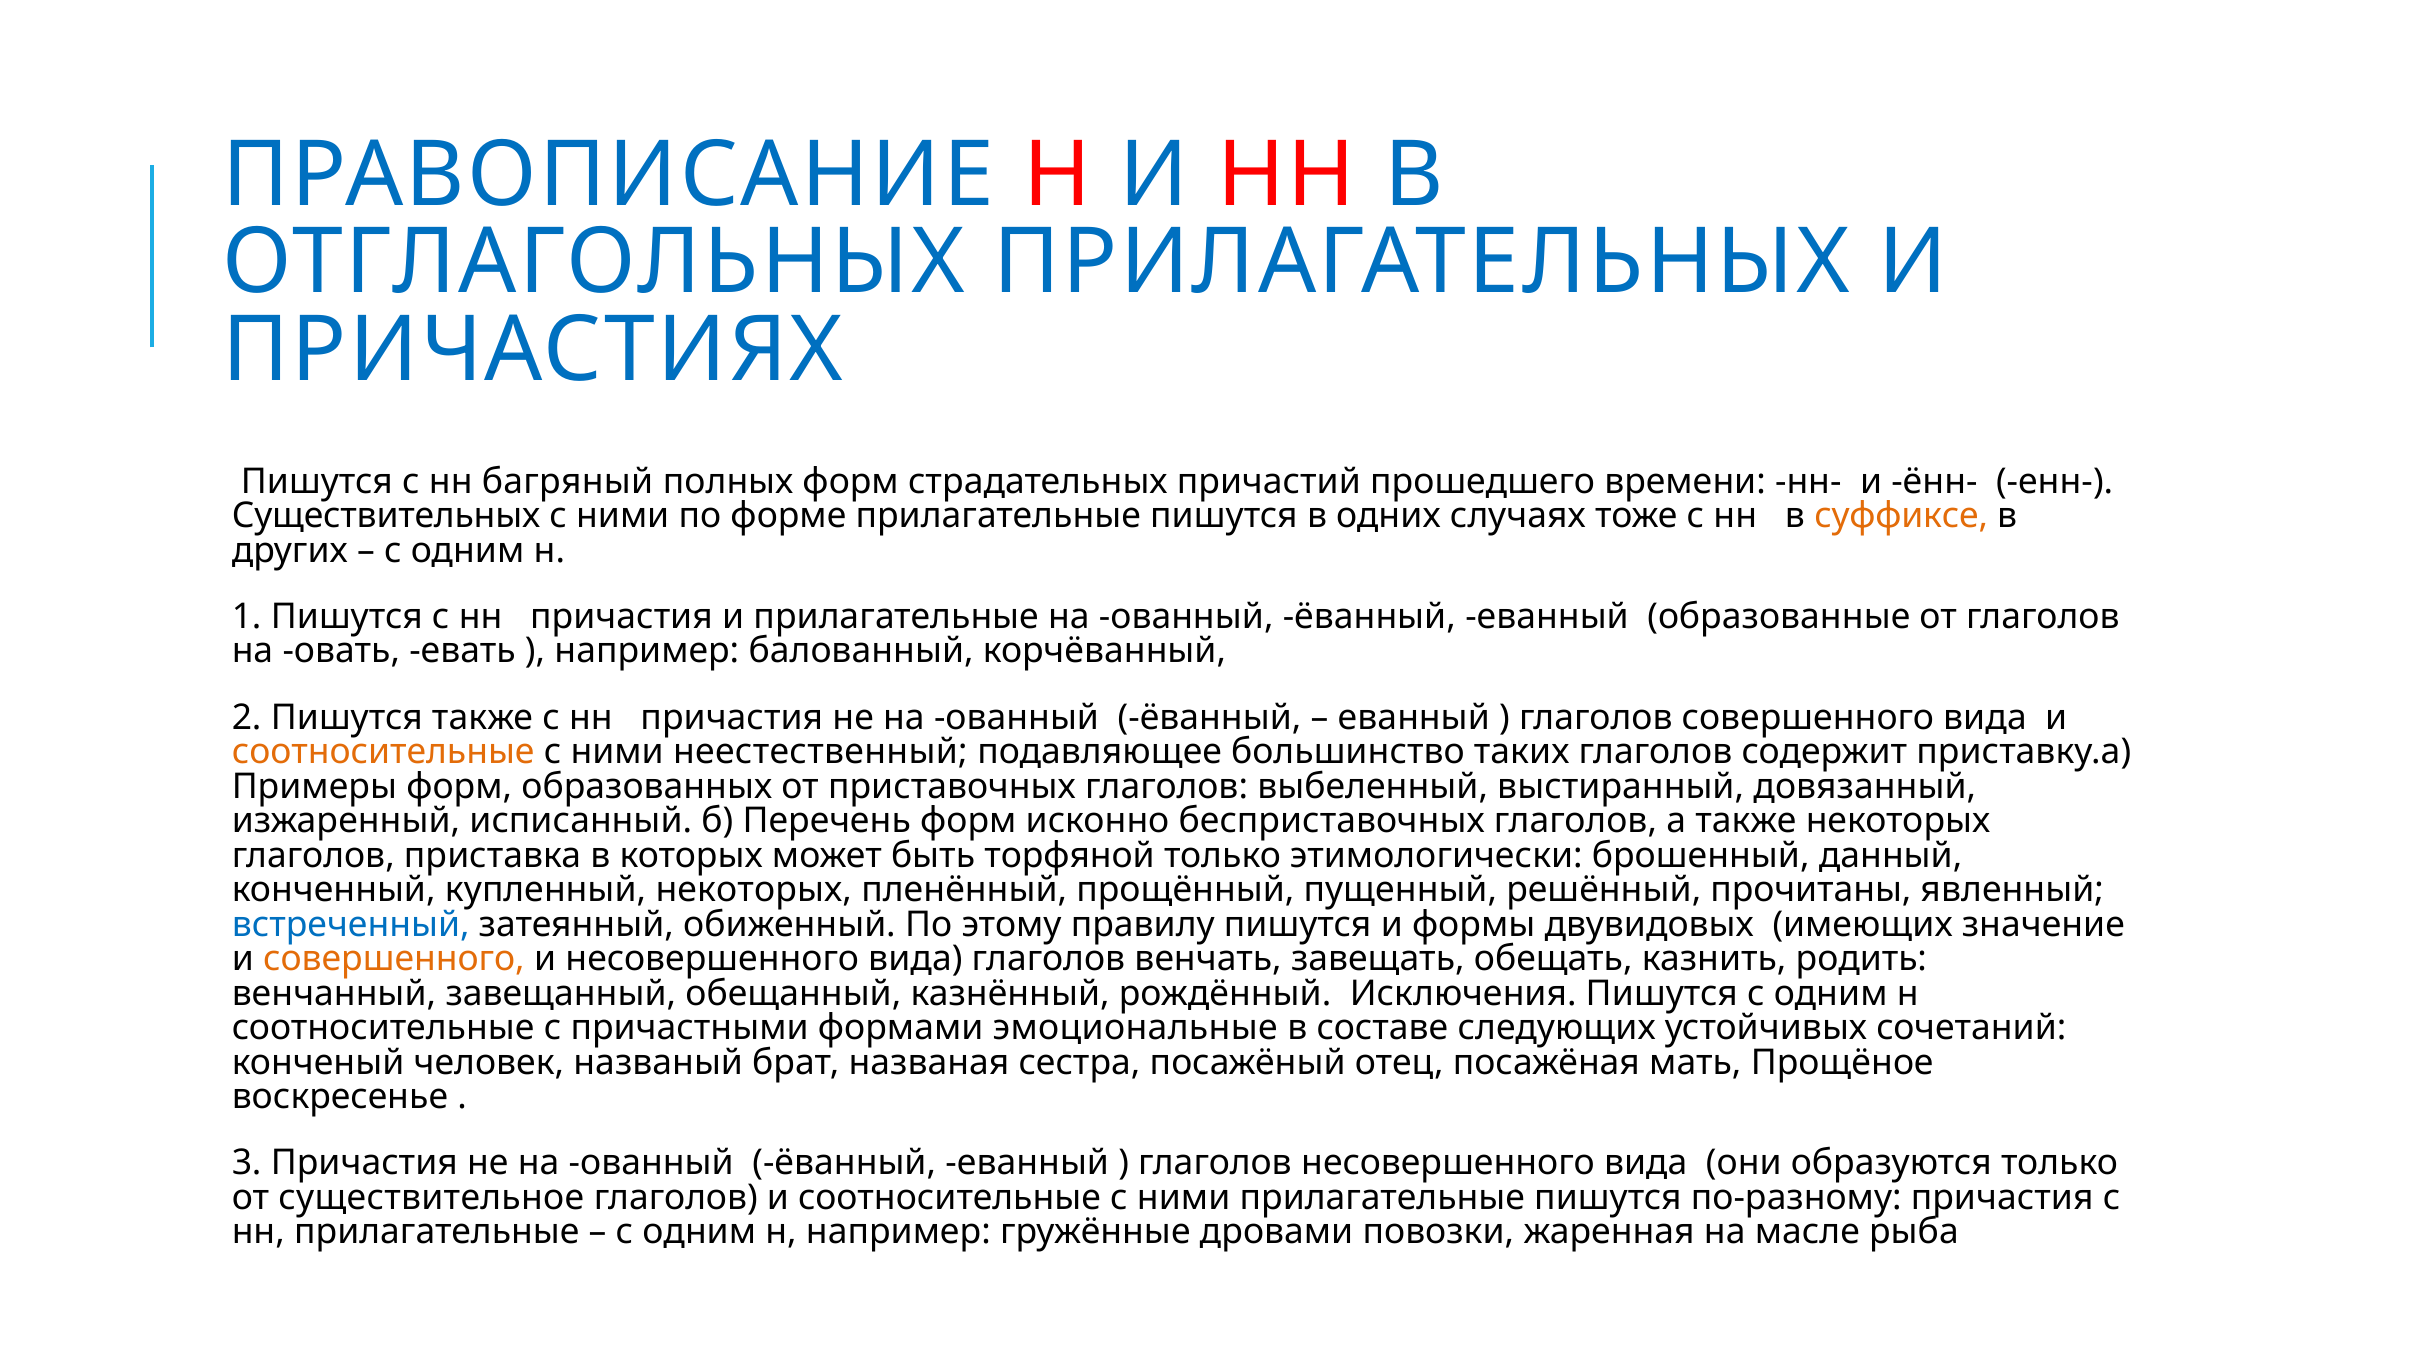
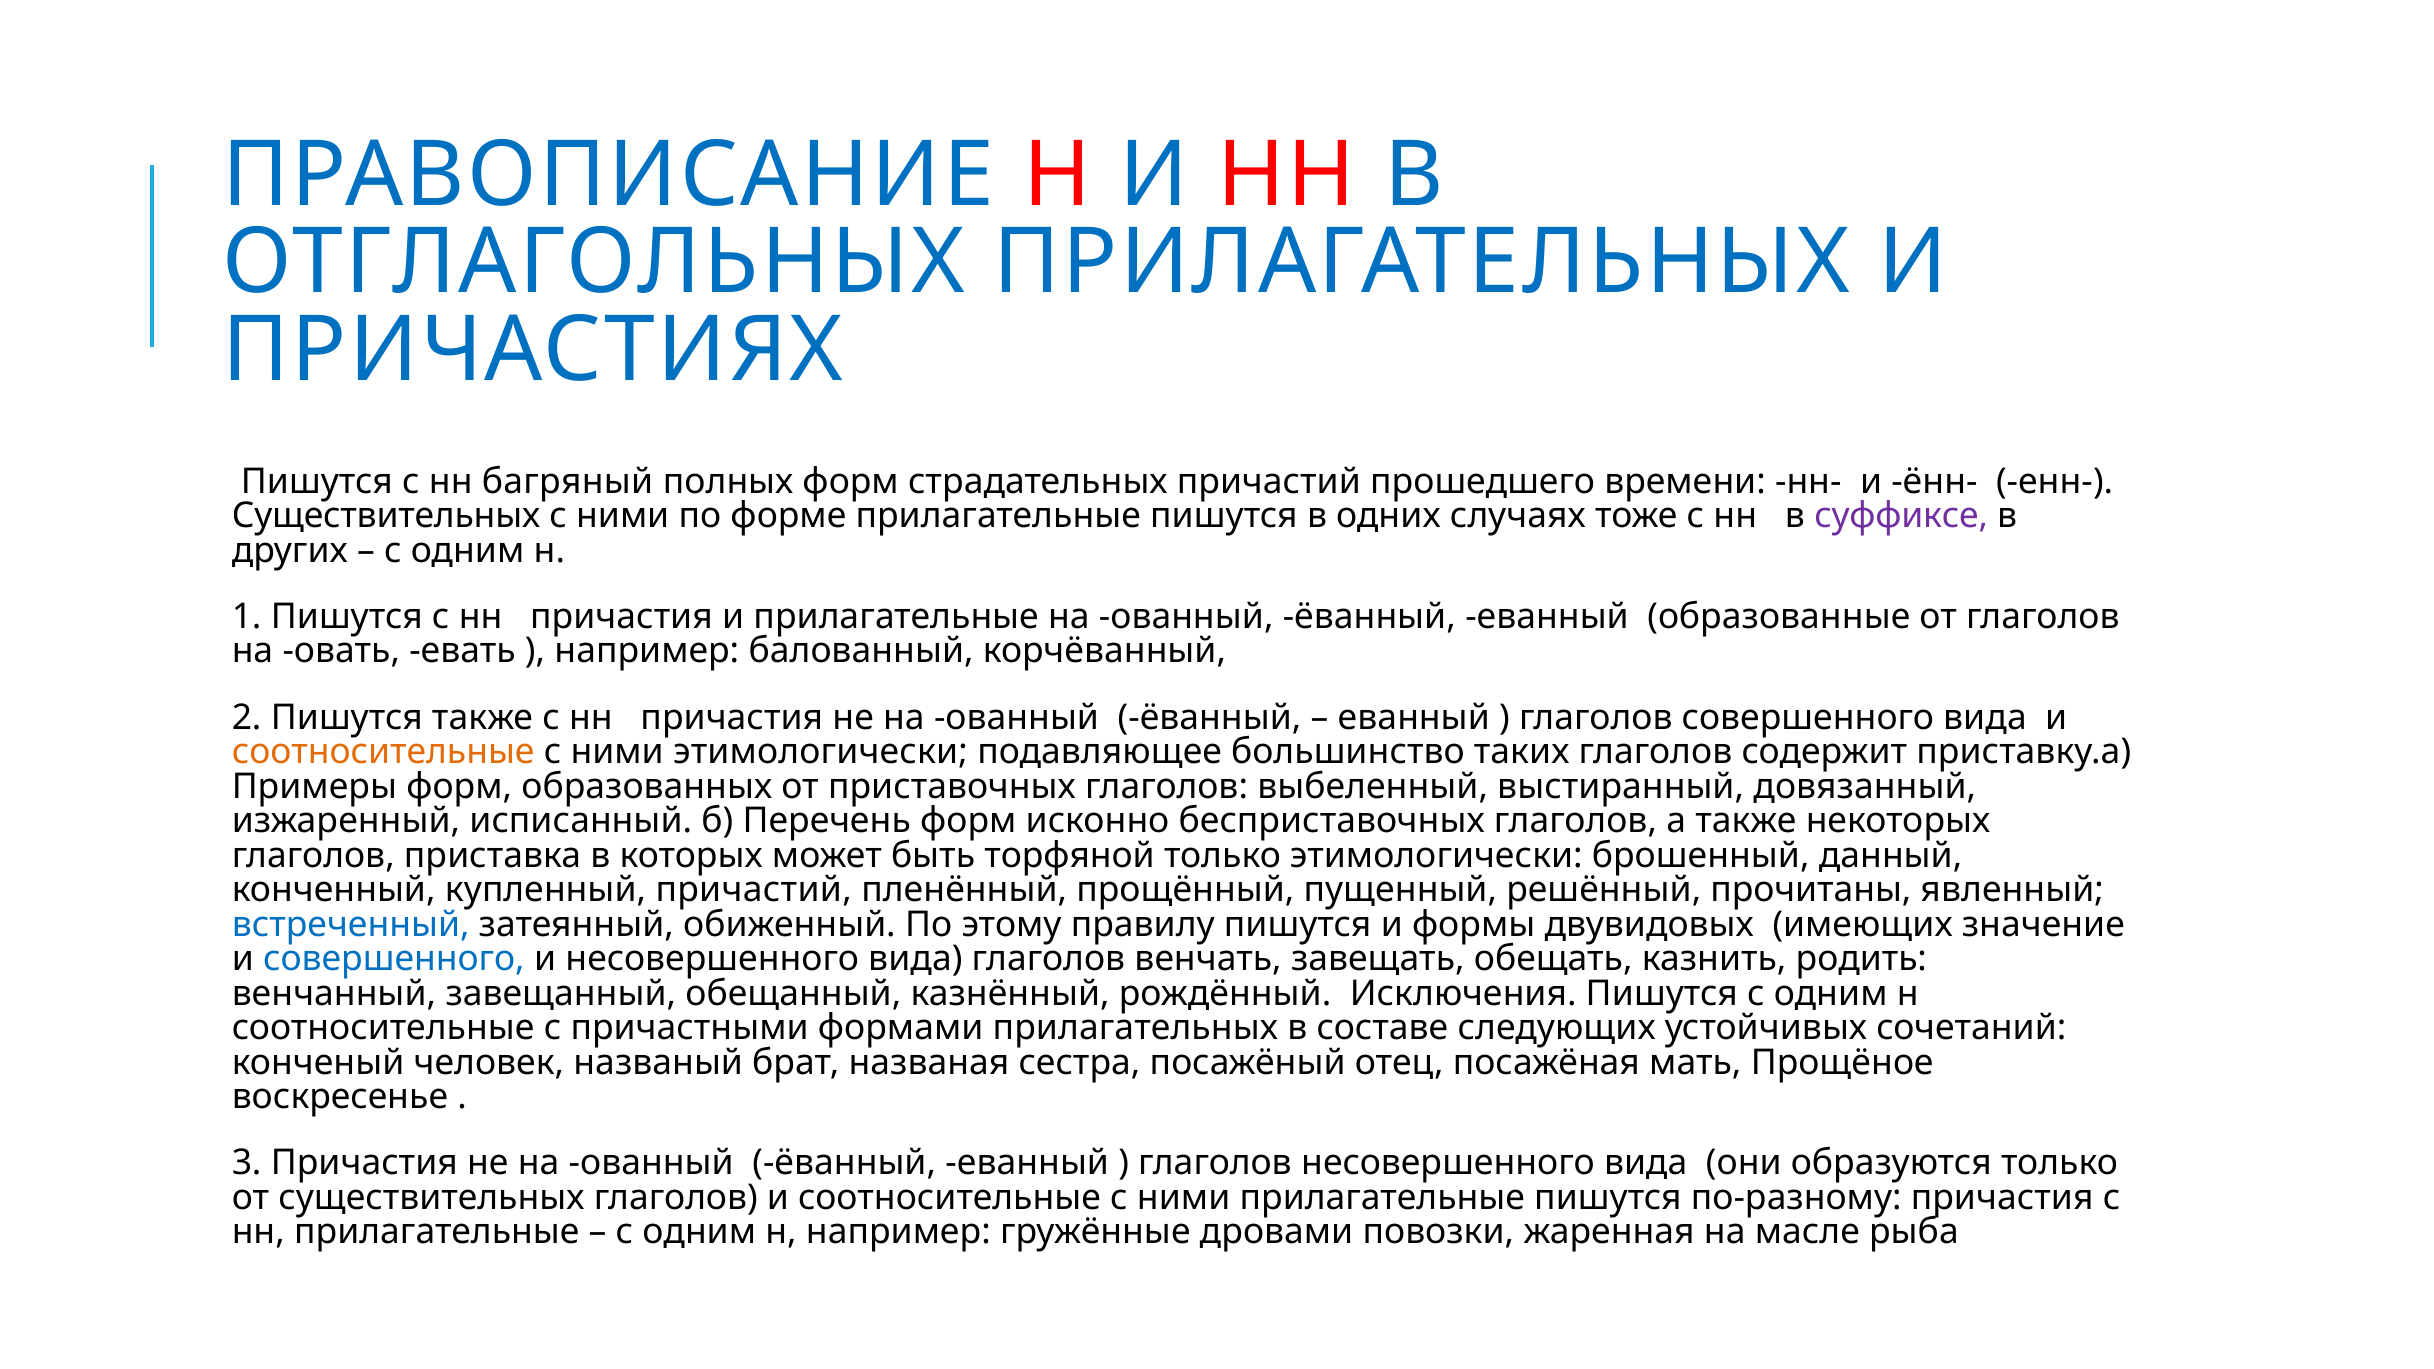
суффиксе colour: orange -> purple
ними неестественный: неестественный -> этимологически
купленный некоторых: некоторых -> причастий
совершенного at (394, 959) colour: orange -> blue
формами эмоциональные: эмоциональные -> прилагательных
от существительное: существительное -> существительных
